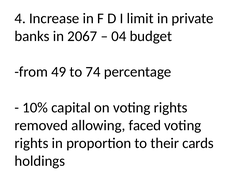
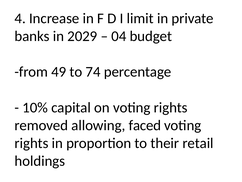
2067: 2067 -> 2029
cards: cards -> retail
